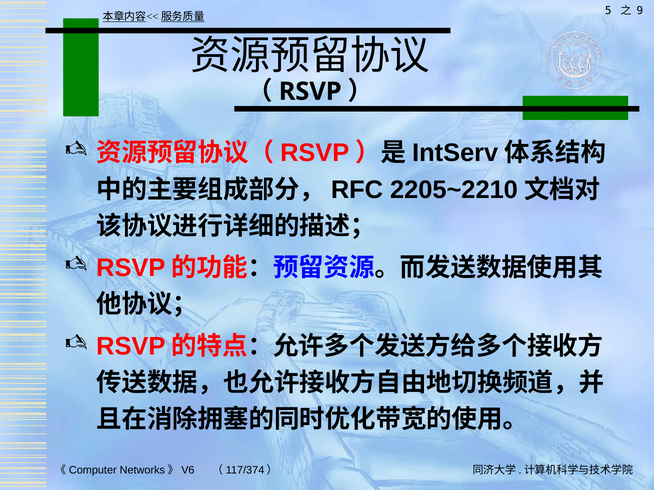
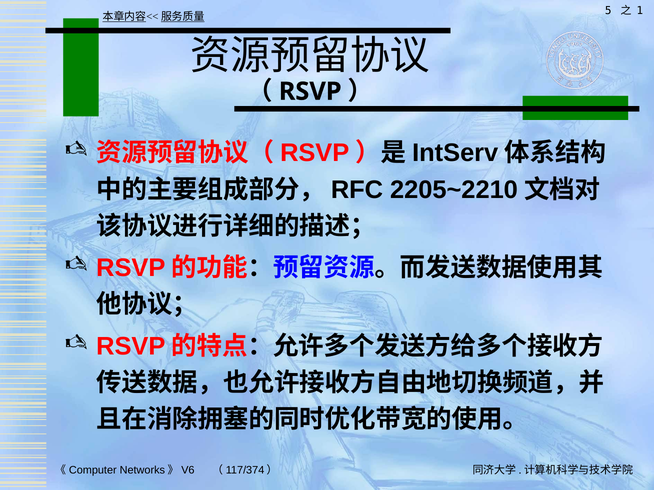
9: 9 -> 1
